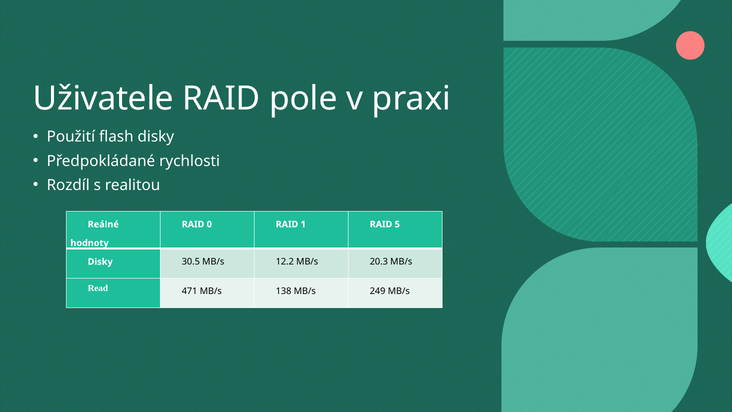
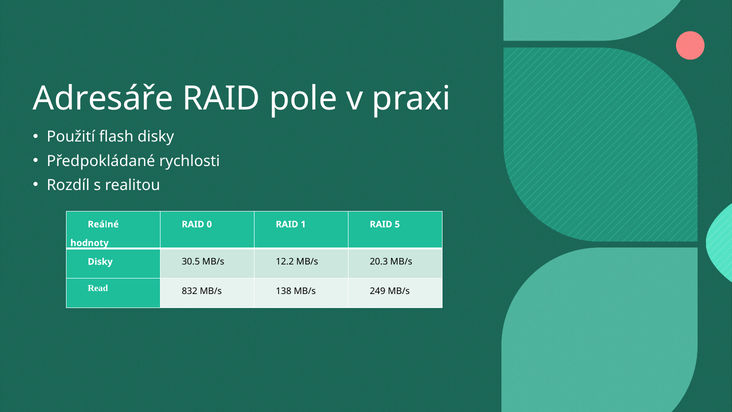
Uživatele: Uživatele -> Adresáře
471: 471 -> 832
